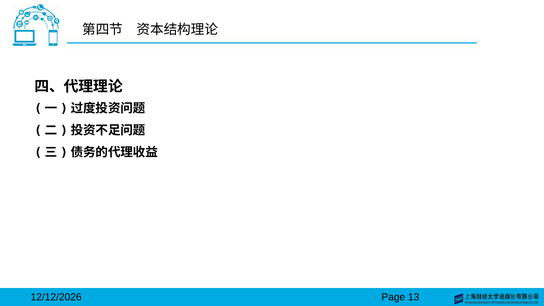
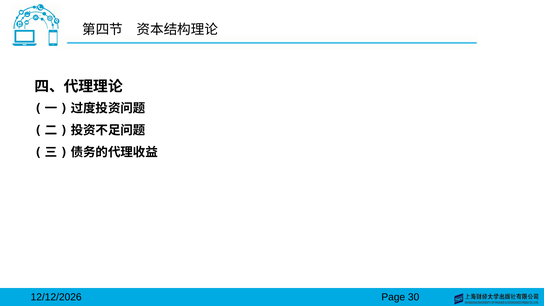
13: 13 -> 30
